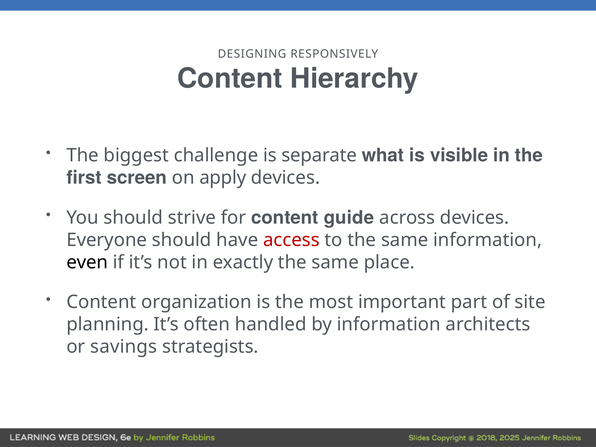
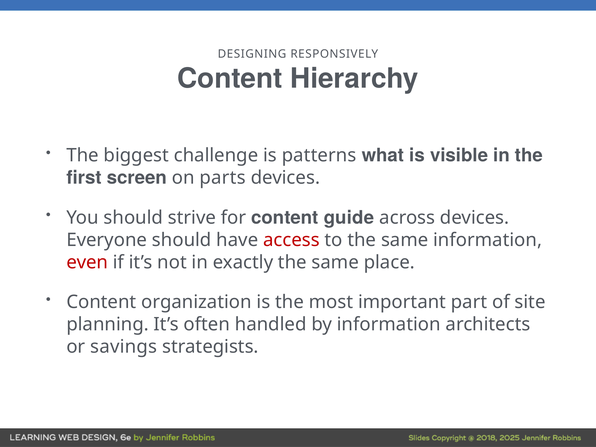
separate: separate -> patterns
apply: apply -> parts
even colour: black -> red
